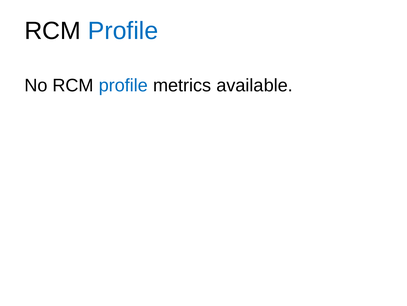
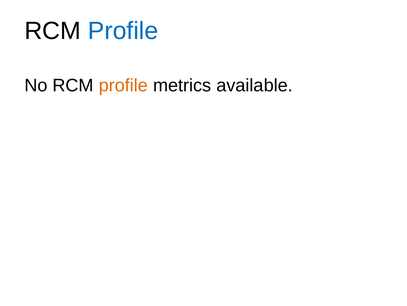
profile at (123, 85) colour: blue -> orange
